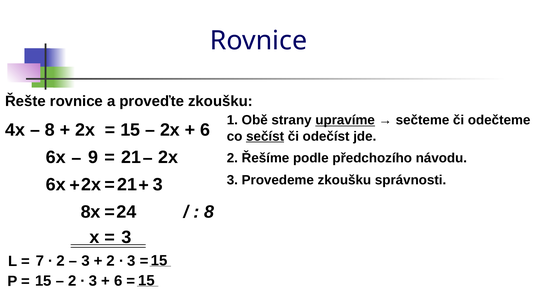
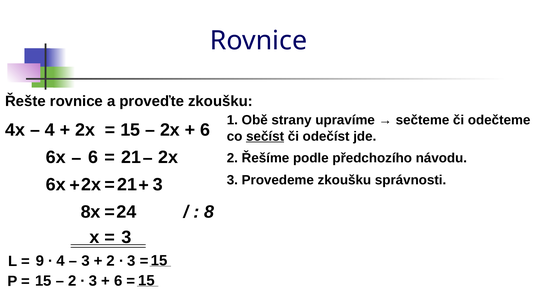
upravíme underline: present -> none
8 at (50, 130): 8 -> 4
6x 9: 9 -> 6
7: 7 -> 9
2 at (61, 261): 2 -> 4
